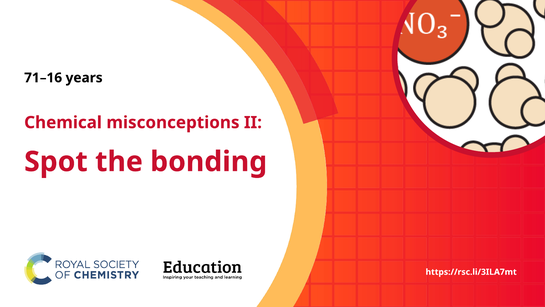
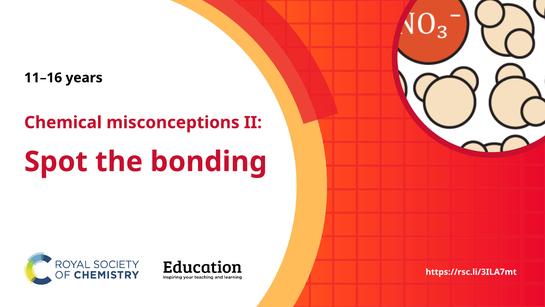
71–16: 71–16 -> 11–16
